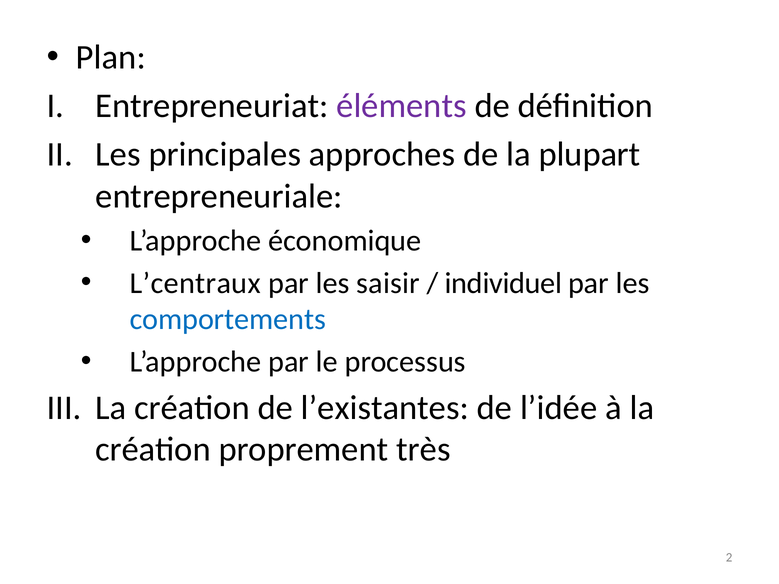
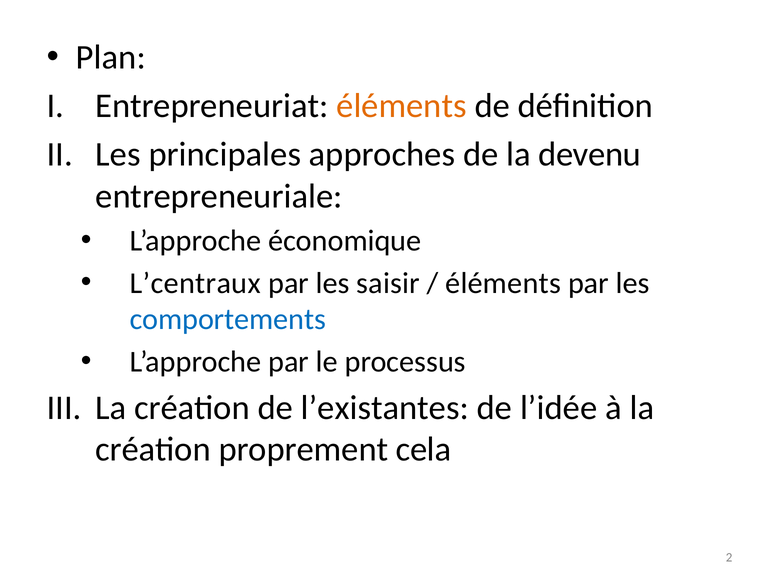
éléments at (401, 106) colour: purple -> orange
plupart: plupart -> devenu
individuel at (503, 283): individuel -> éléments
très: très -> cela
